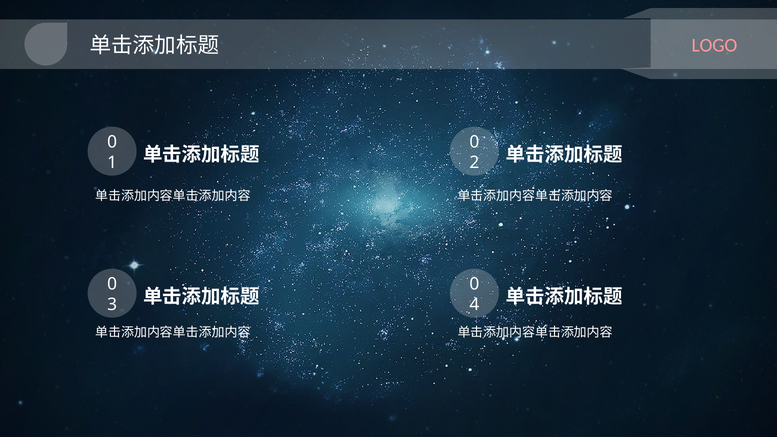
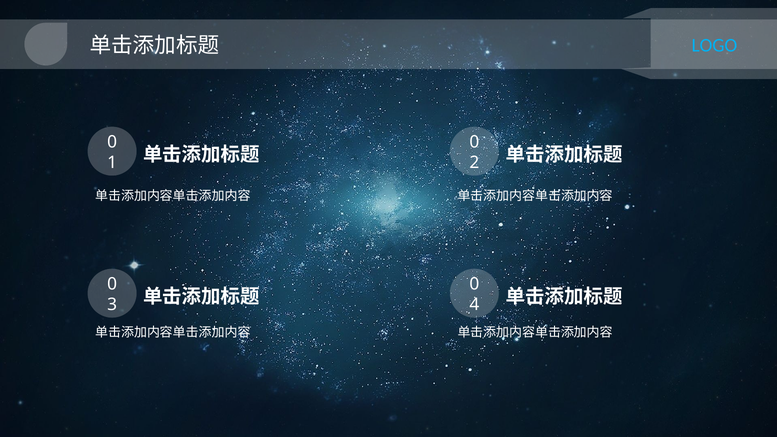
LOGO colour: pink -> light blue
